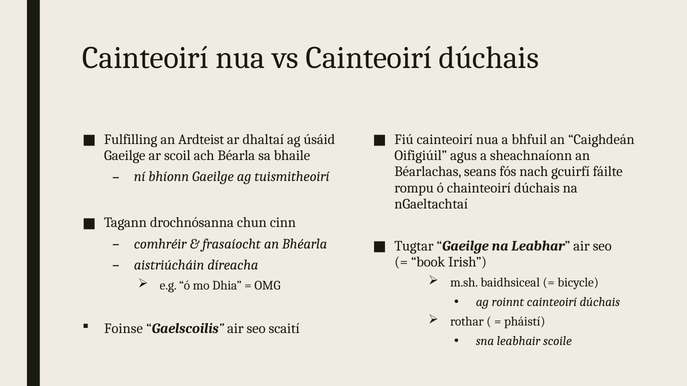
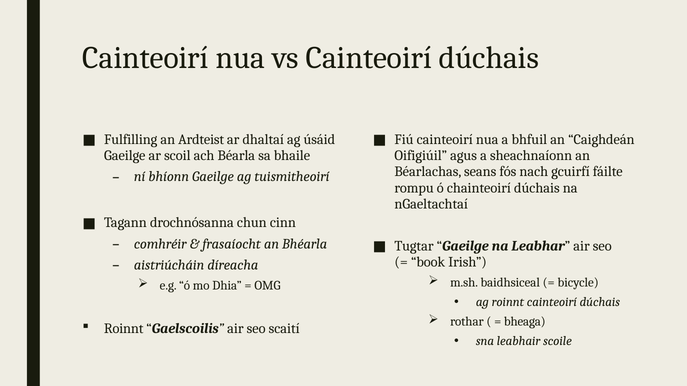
pháistí: pháistí -> bheaga
Foinse at (124, 329): Foinse -> Roinnt
